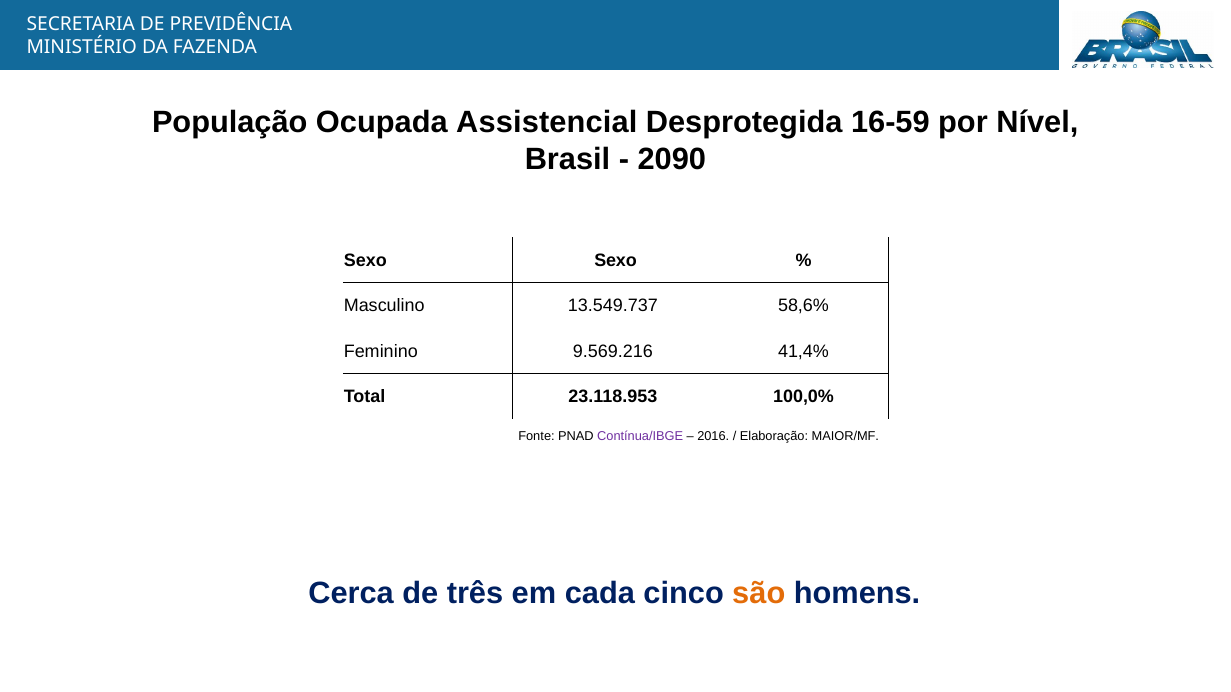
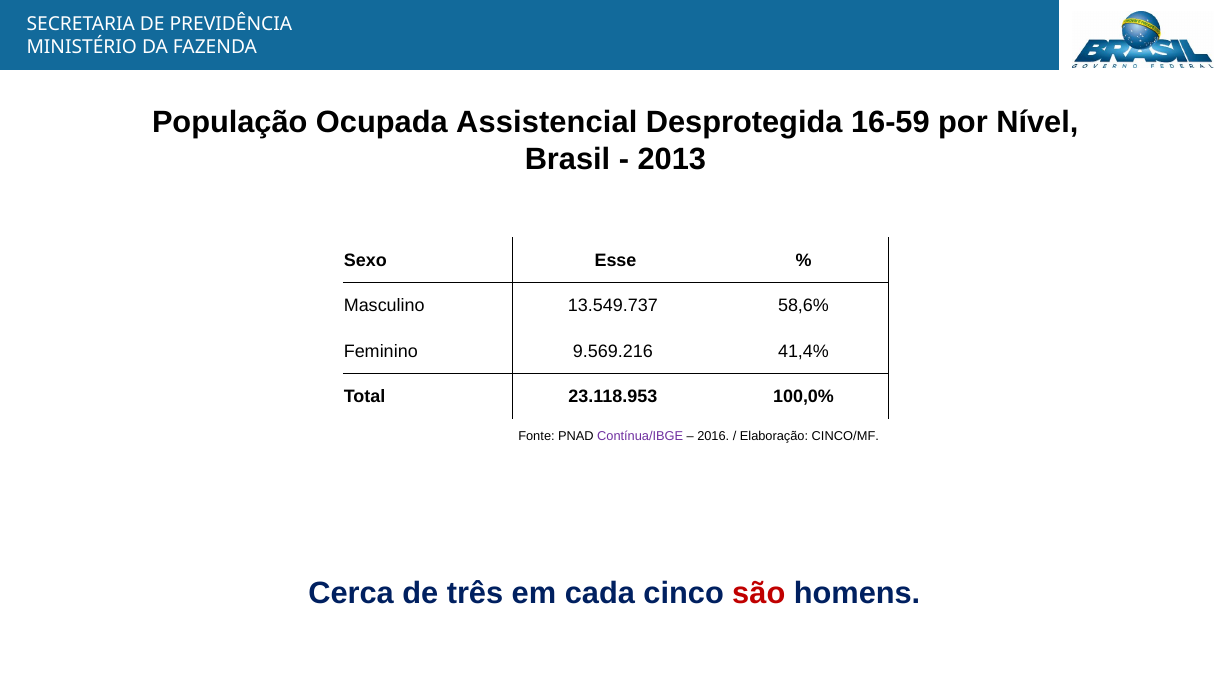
2090: 2090 -> 2013
Sexo Sexo: Sexo -> Esse
MAIOR/MF: MAIOR/MF -> CINCO/MF
são colour: orange -> red
